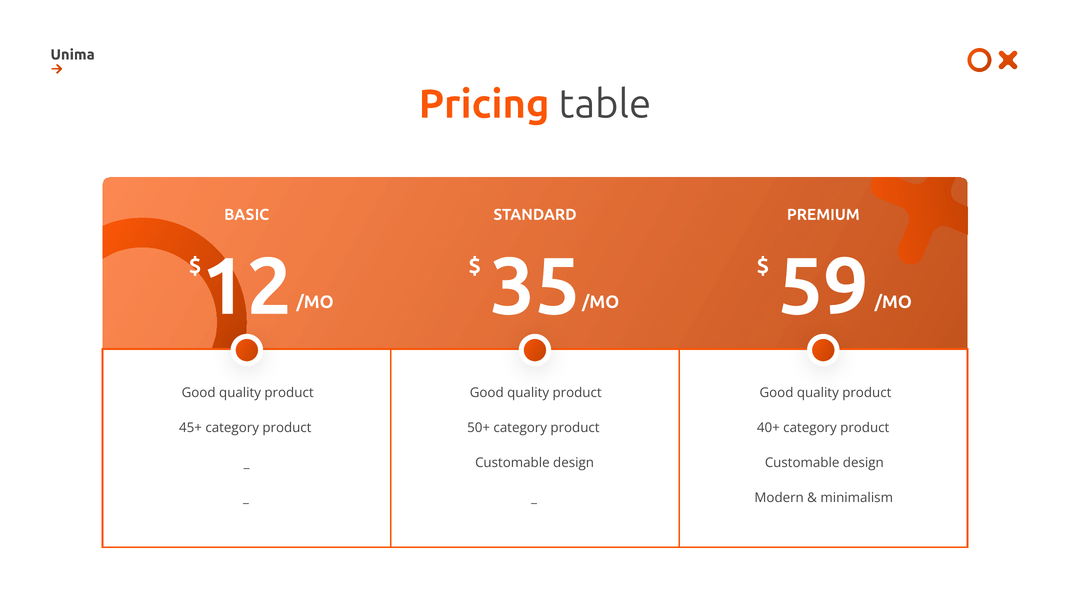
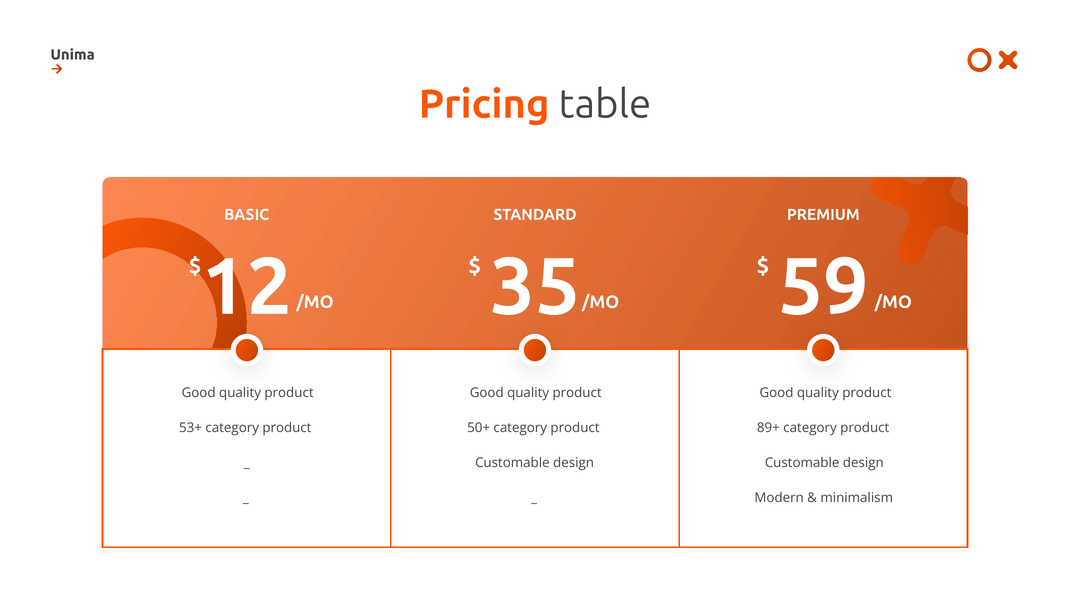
45+: 45+ -> 53+
40+: 40+ -> 89+
